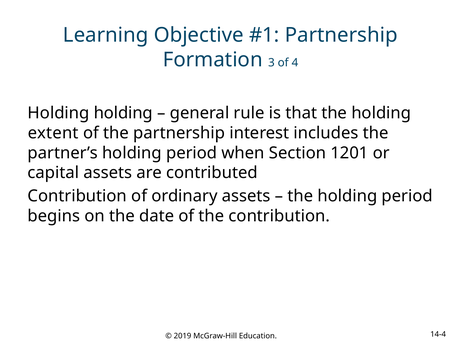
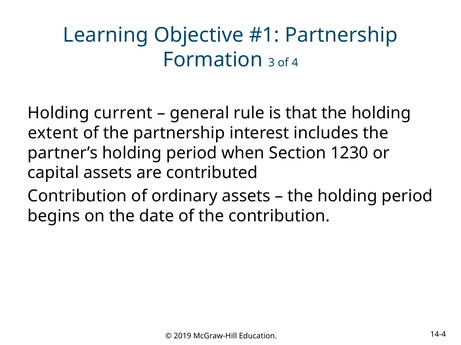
Holding holding: holding -> current
1201: 1201 -> 1230
